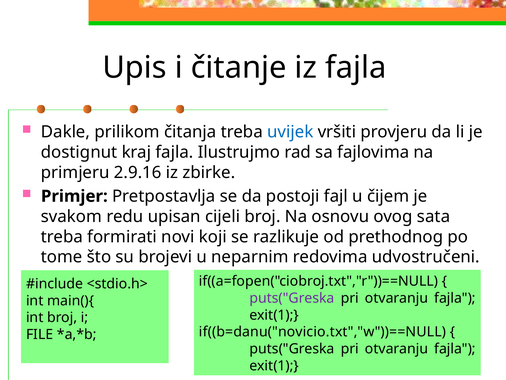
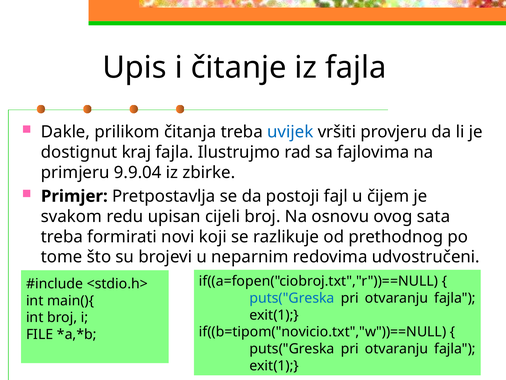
2.9.16: 2.9.16 -> 9.9.04
puts("Greska at (292, 298) colour: purple -> blue
if((b=danu("novicio.txt","w"))==NULL: if((b=danu("novicio.txt","w"))==NULL -> if((b=tipom("novicio.txt","w"))==NULL
